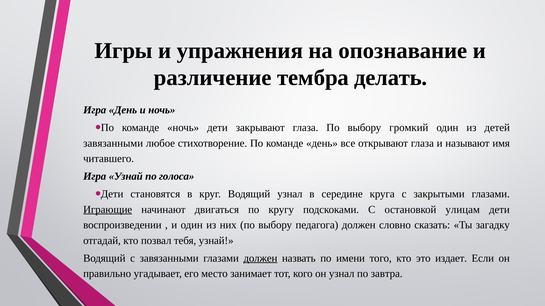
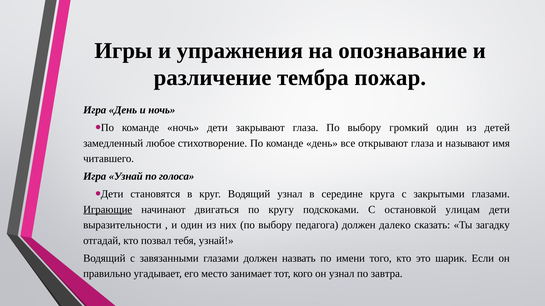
делать: делать -> пожар
завязанными at (113, 143): завязанными -> замедленный
воспроизведении: воспроизведении -> выразительности
словно: словно -> далеко
должен at (260, 259) underline: present -> none
издает: издает -> шарик
